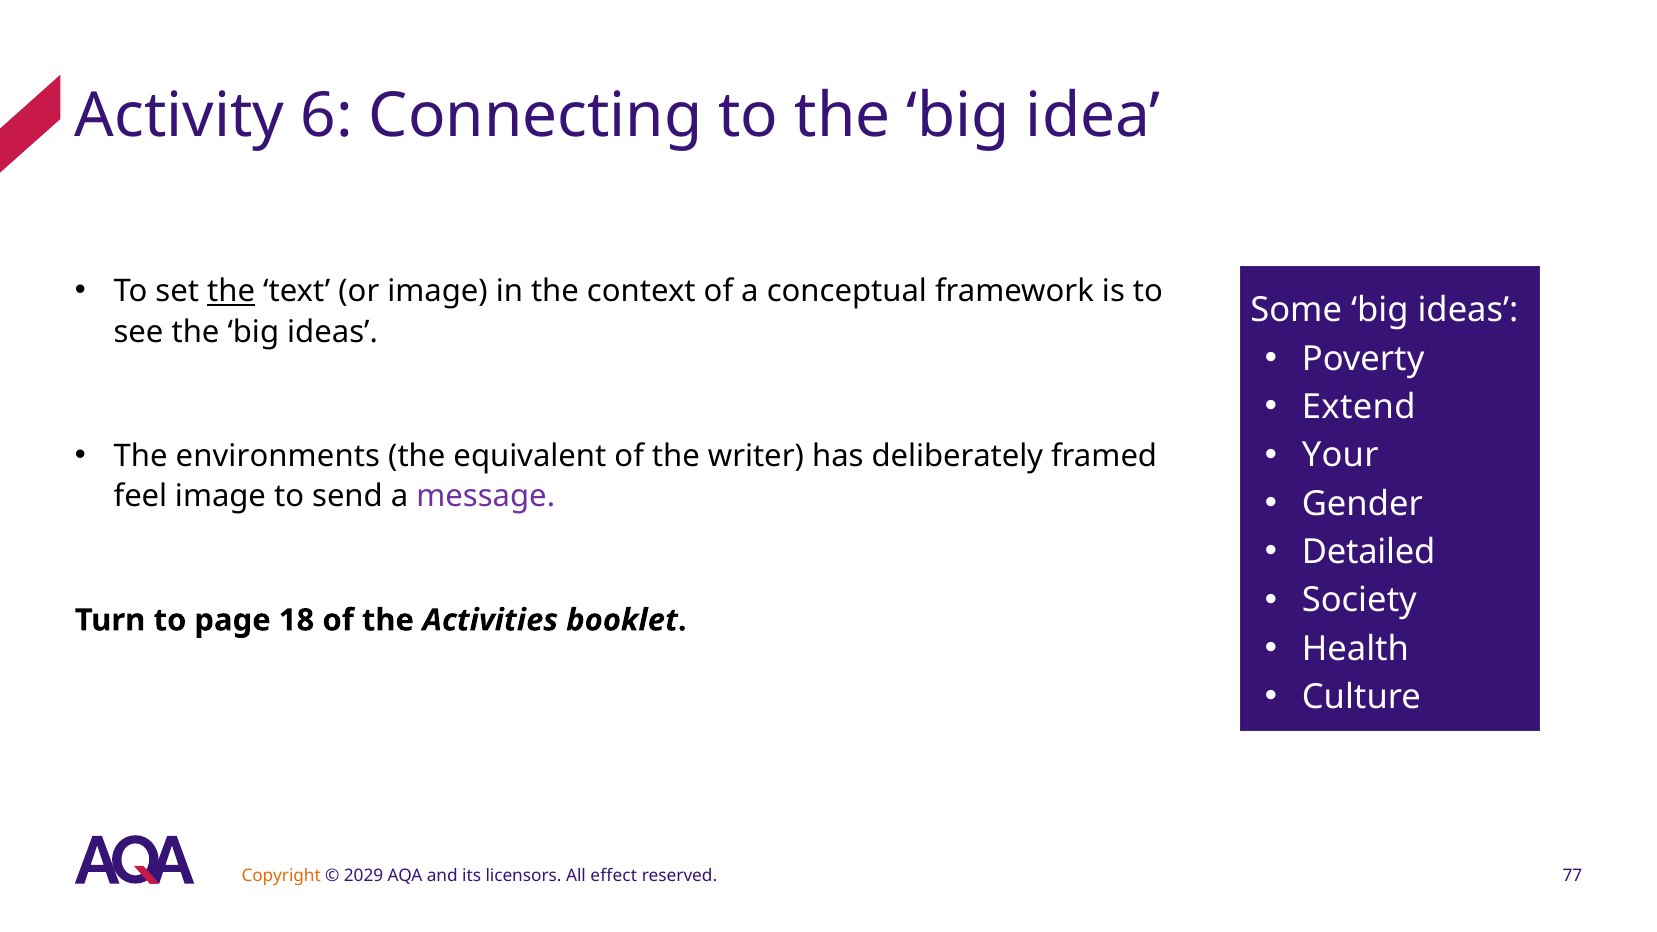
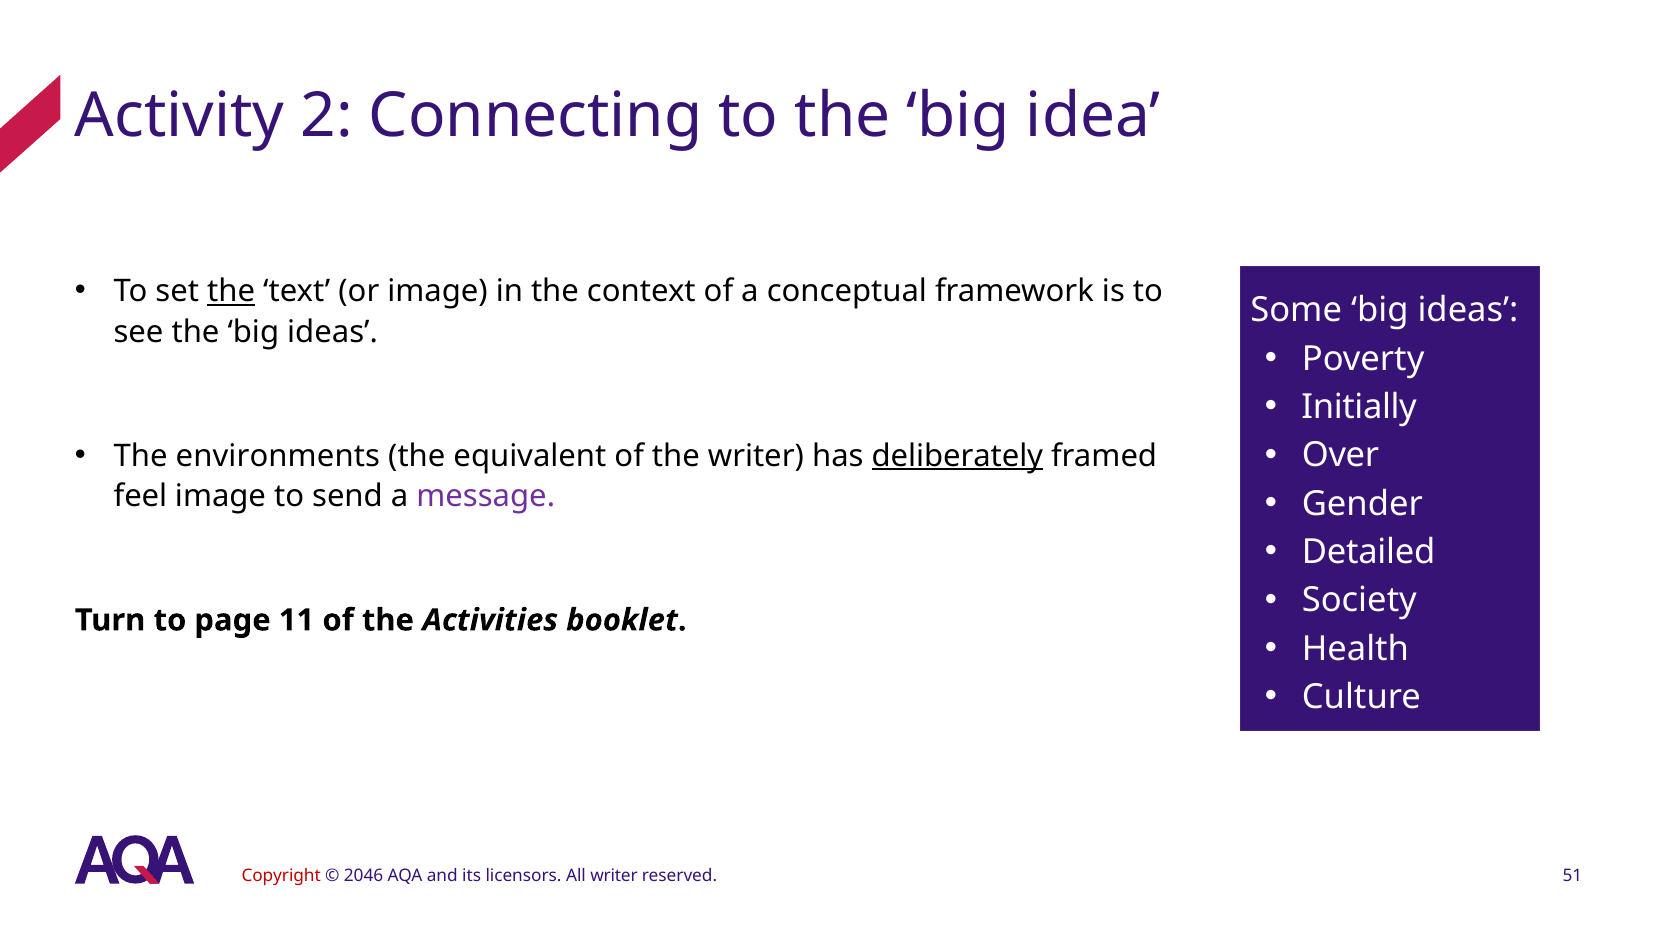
6: 6 -> 2
Extend: Extend -> Initially
Your: Your -> Over
deliberately underline: none -> present
18: 18 -> 11
Copyright colour: orange -> red
2029: 2029 -> 2046
All effect: effect -> writer
77: 77 -> 51
